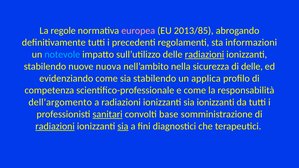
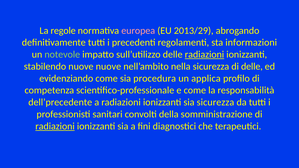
2013/85: 2013/85 -> 2013/29
notevole colour: light blue -> light green
nuove nuova: nuova -> nuove
sia stabilendo: stabilendo -> procedura
dell’argomento: dell’argomento -> dell’precedente
sia ionizzanti: ionizzanti -> sicurezza
sanitari underline: present -> none
base: base -> della
sia at (123, 126) underline: present -> none
